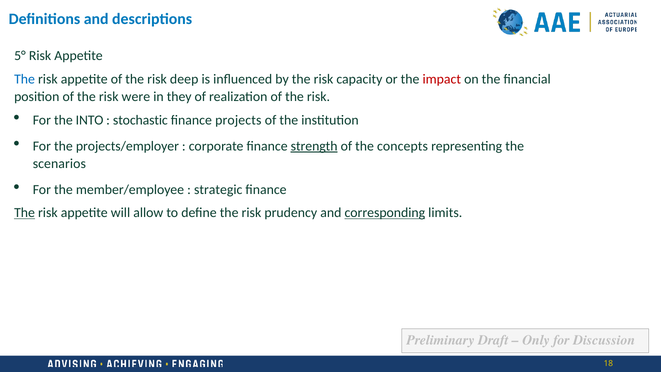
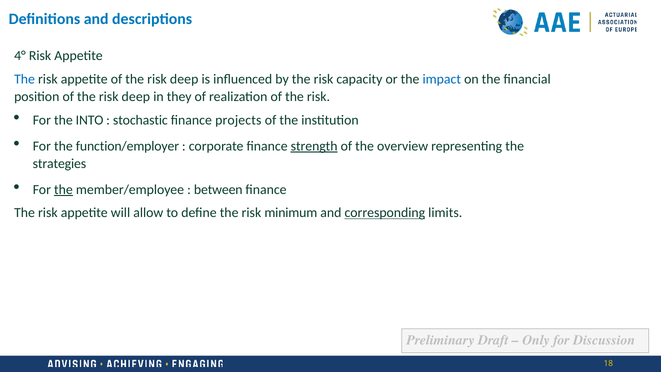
5°: 5° -> 4°
impact colour: red -> blue
were at (136, 97): were -> deep
projects/employer: projects/employer -> function/employer
concepts: concepts -> overview
scenarios: scenarios -> strategies
the at (63, 190) underline: none -> present
strategic: strategic -> between
The at (25, 213) underline: present -> none
prudency: prudency -> minimum
